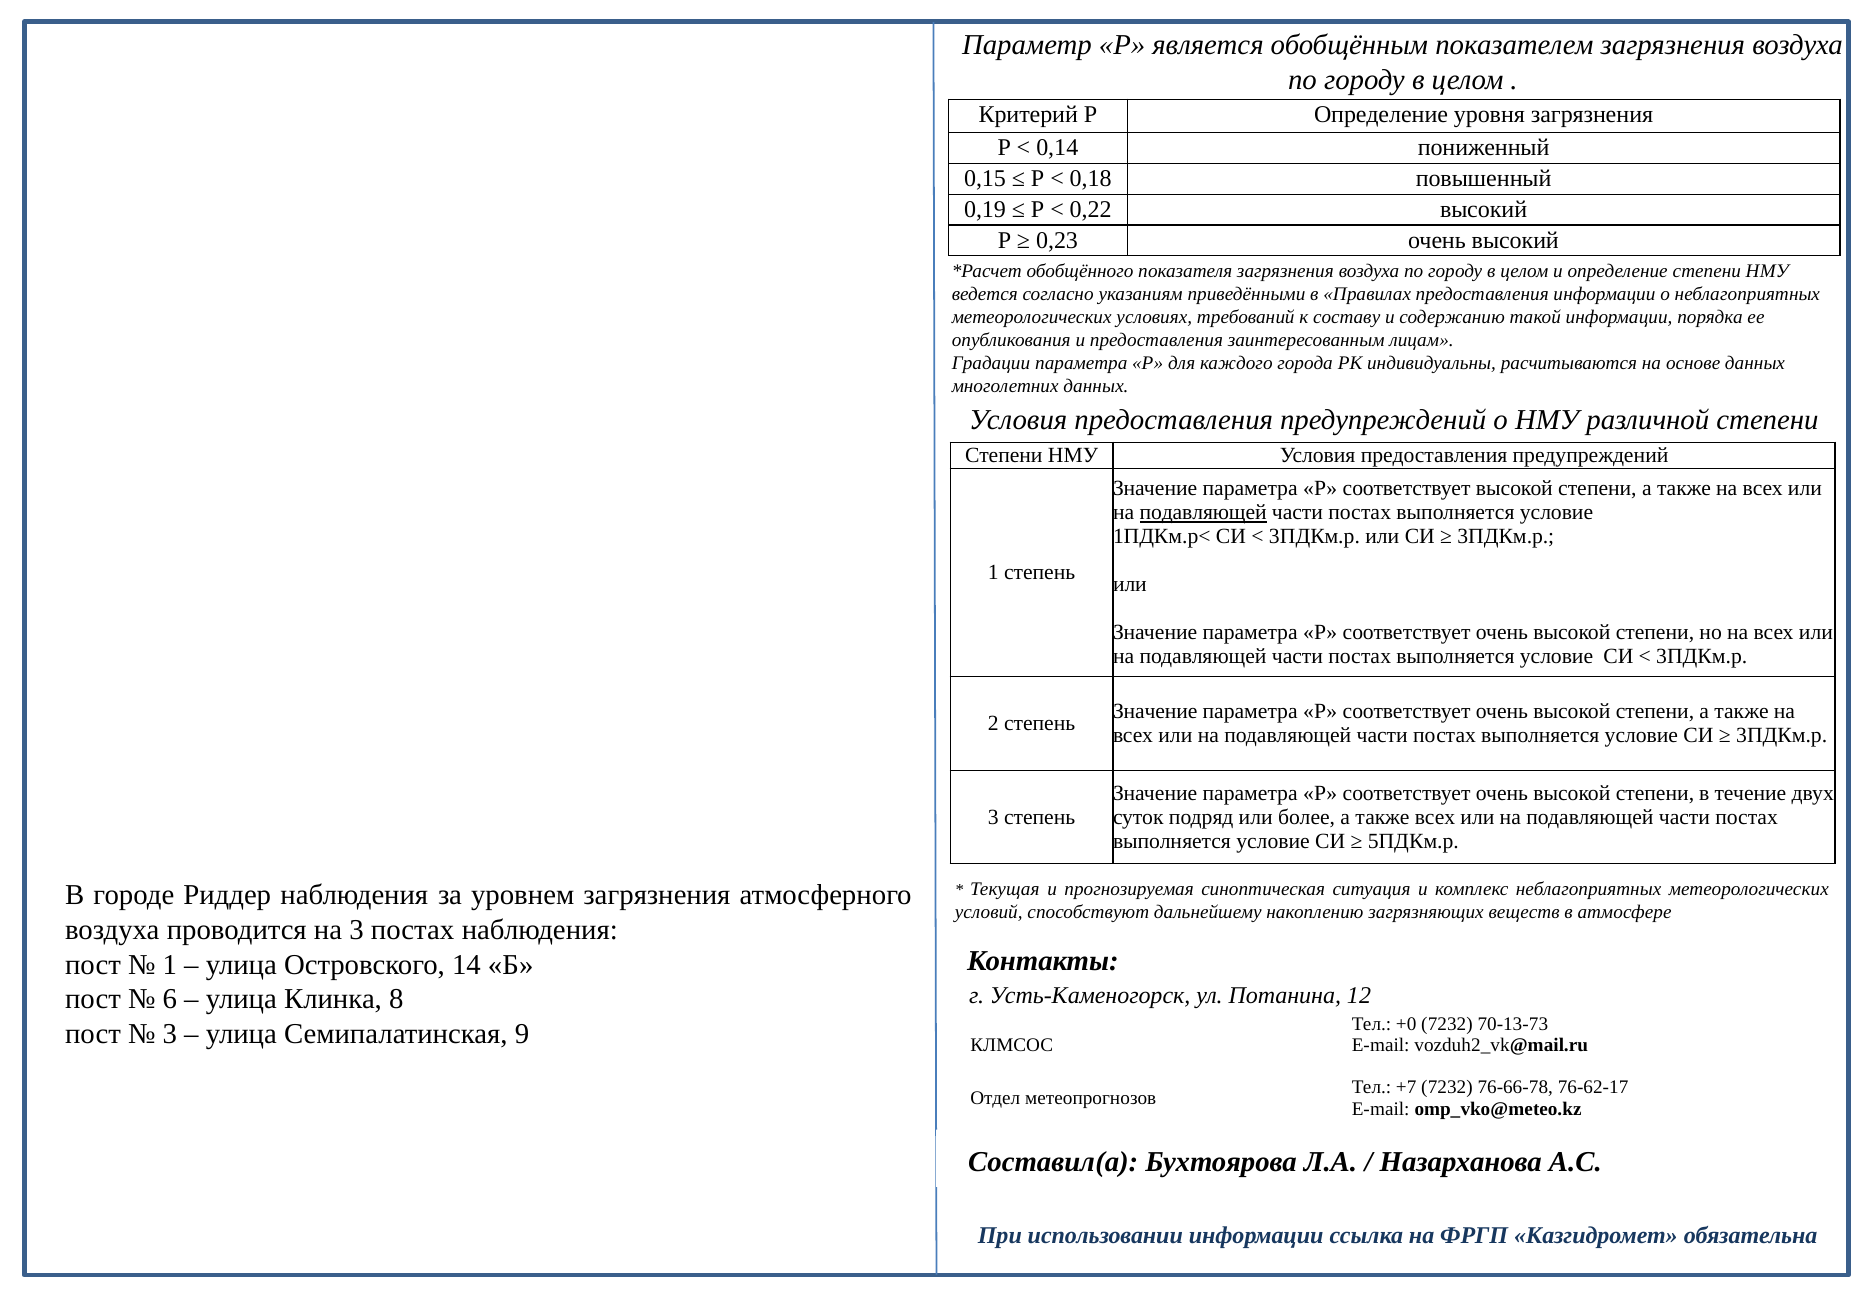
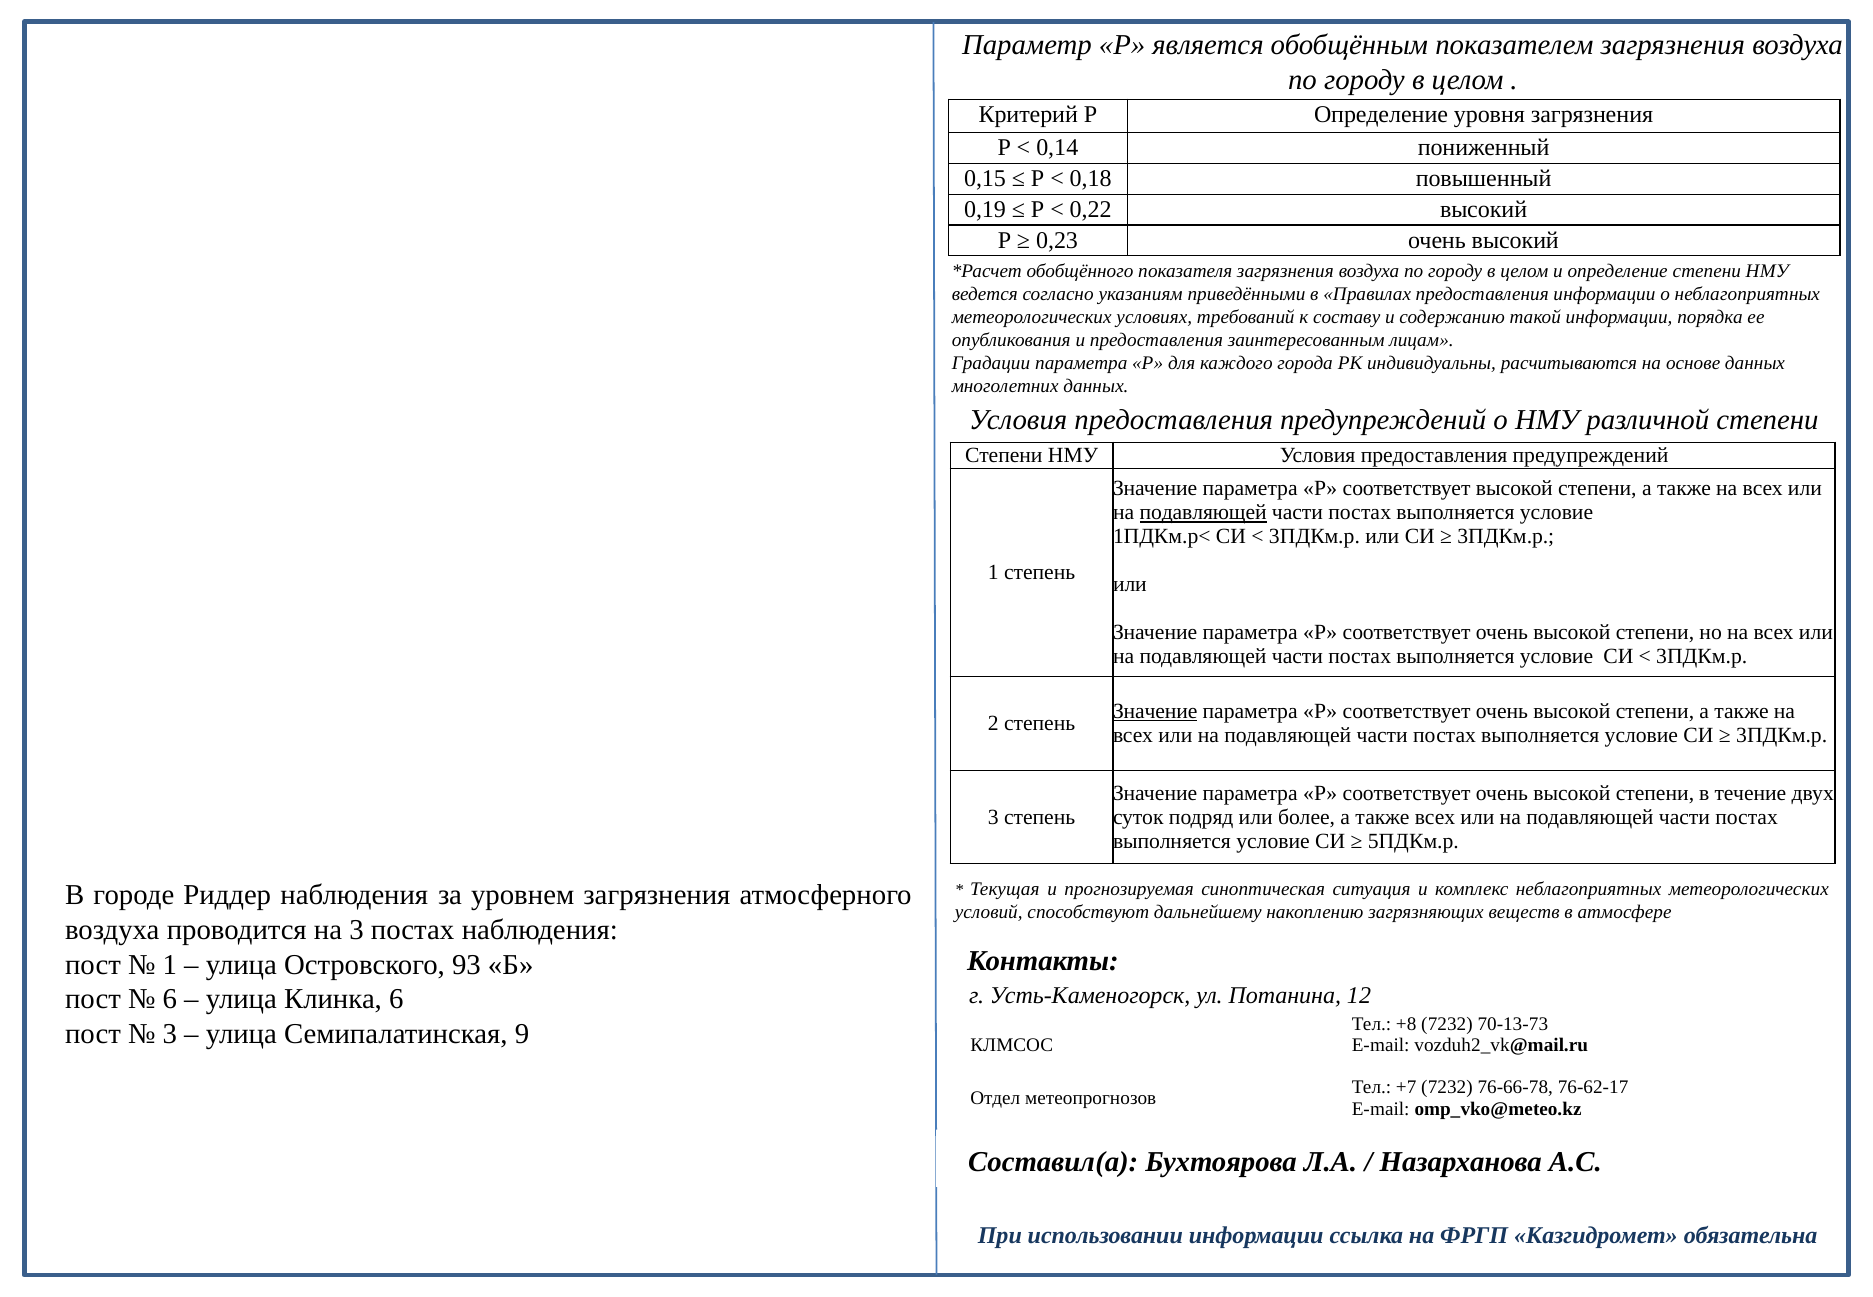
Значение at (1155, 711) underline: none -> present
14: 14 -> 93
Клинка 8: 8 -> 6
+0: +0 -> +8
